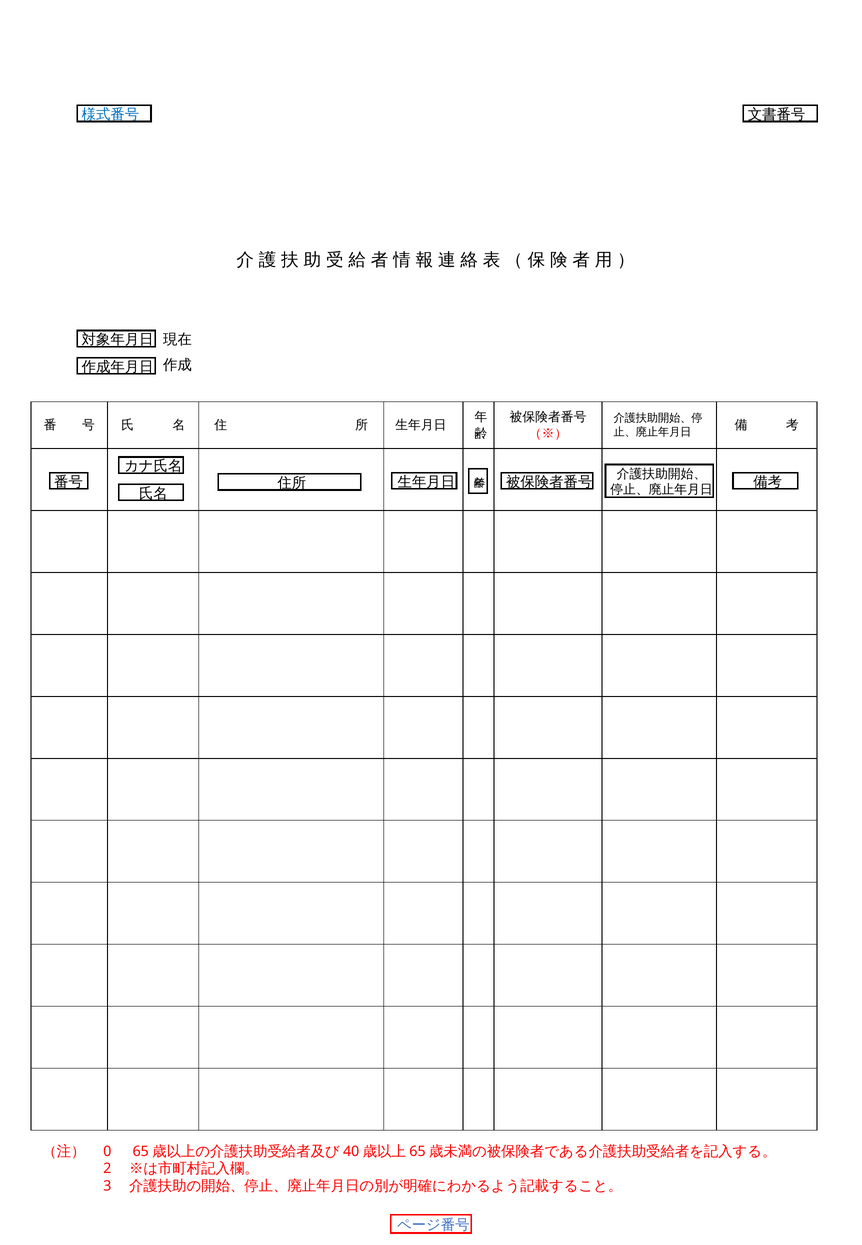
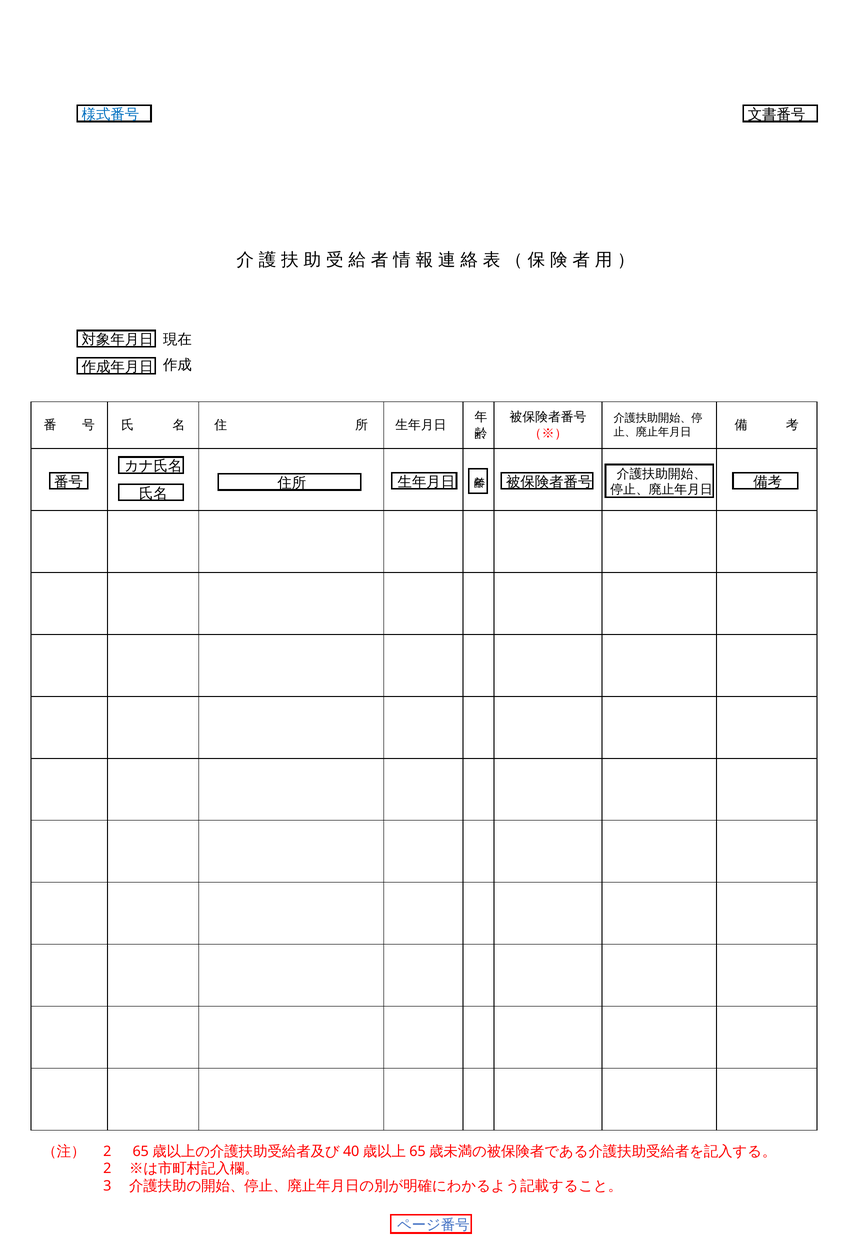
0 at (107, 1152): 0 -> 2
